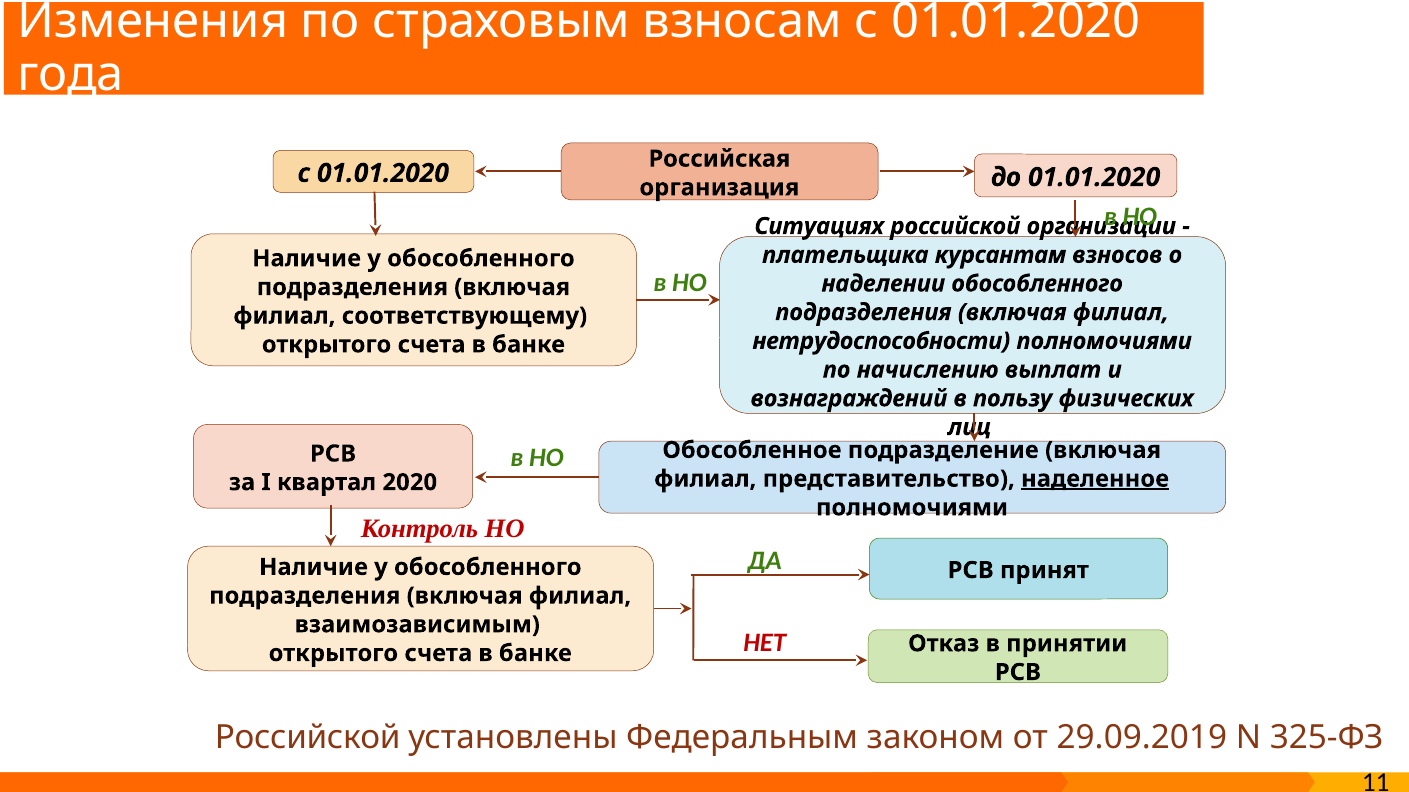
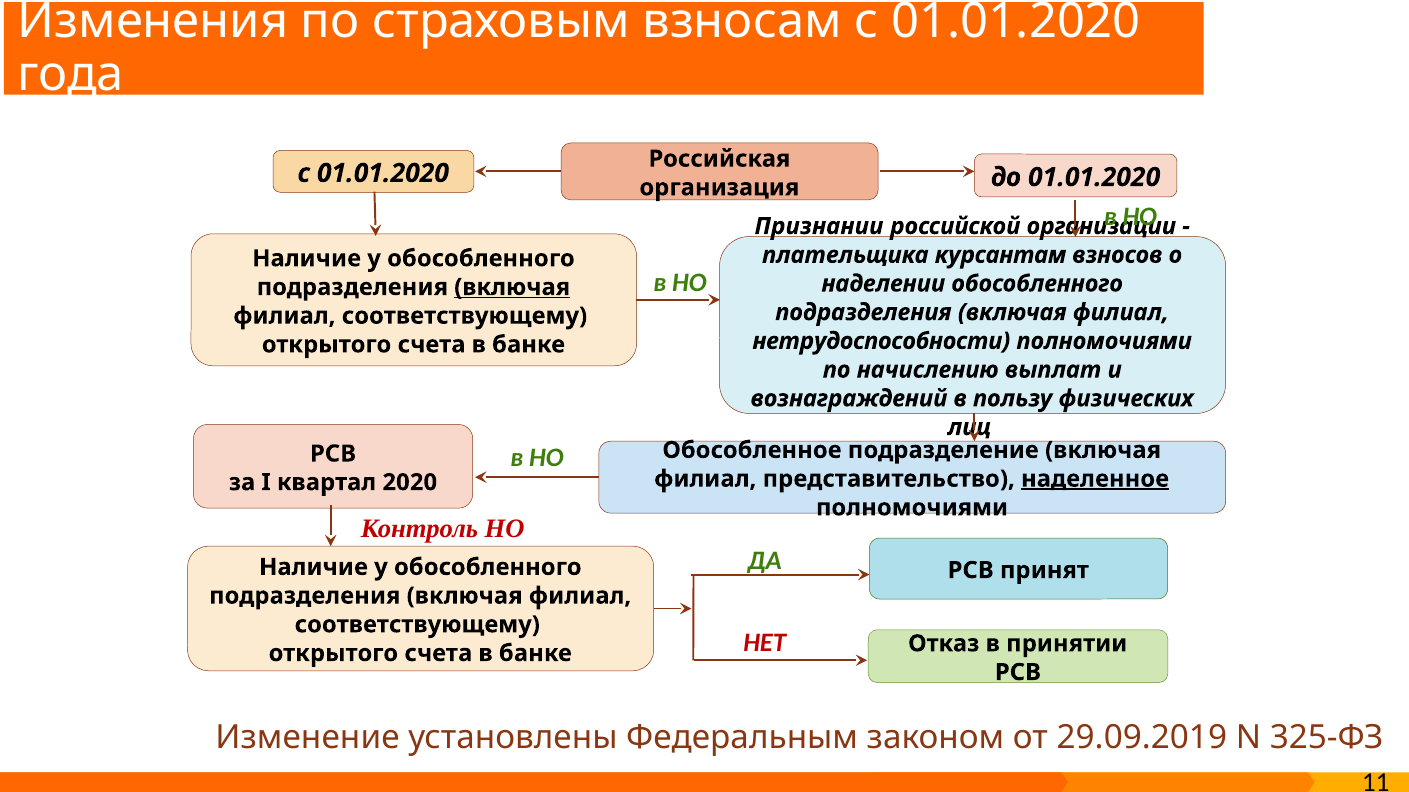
Ситуациях: Ситуациях -> Признании
включая at (512, 287) underline: none -> present
взаимозависимым at (417, 625): взаимозависимым -> соответствующему
Российской at (308, 738): Российской -> Изменение
